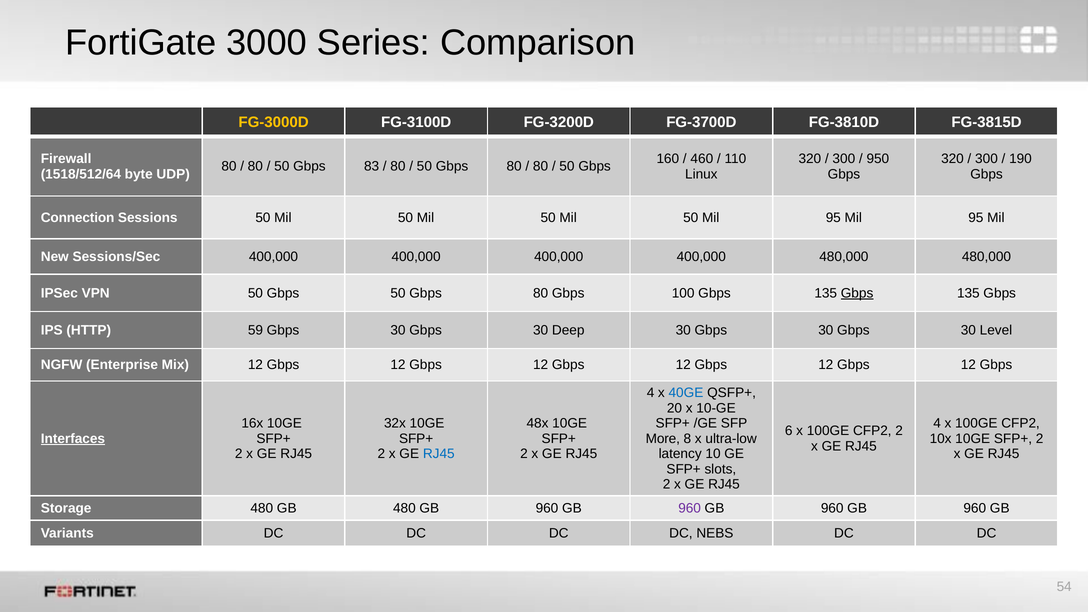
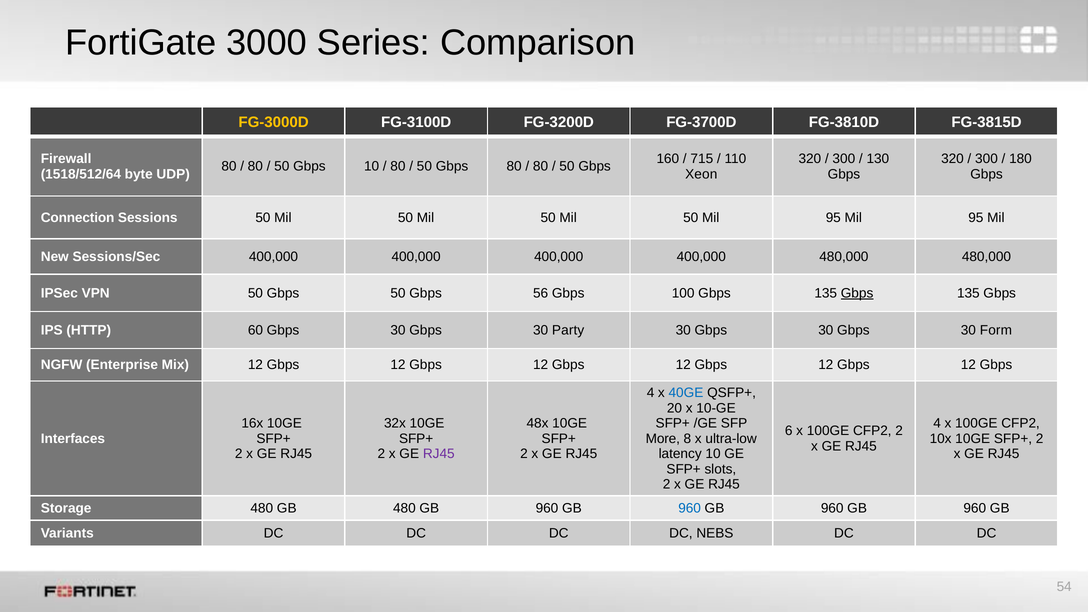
460: 460 -> 715
950: 950 -> 130
190: 190 -> 180
Gbps 83: 83 -> 10
Linux: Linux -> Xeon
Gbps 50 Gbps 80: 80 -> 56
59: 59 -> 60
Deep: Deep -> Party
Level: Level -> Form
Interfaces underline: present -> none
RJ45 at (439, 454) colour: blue -> purple
960 at (690, 508) colour: purple -> blue
